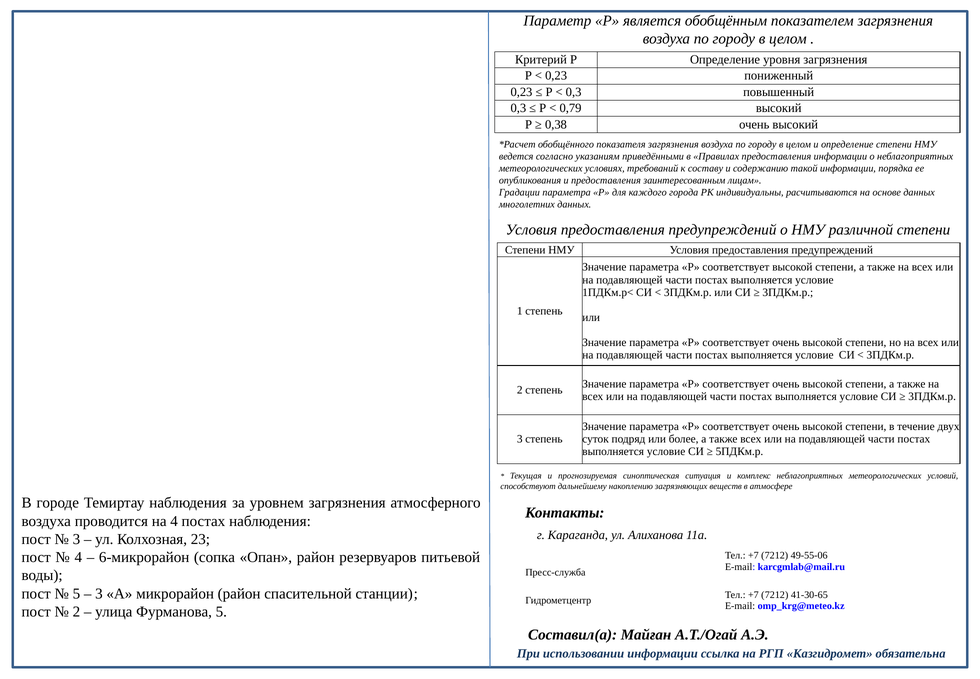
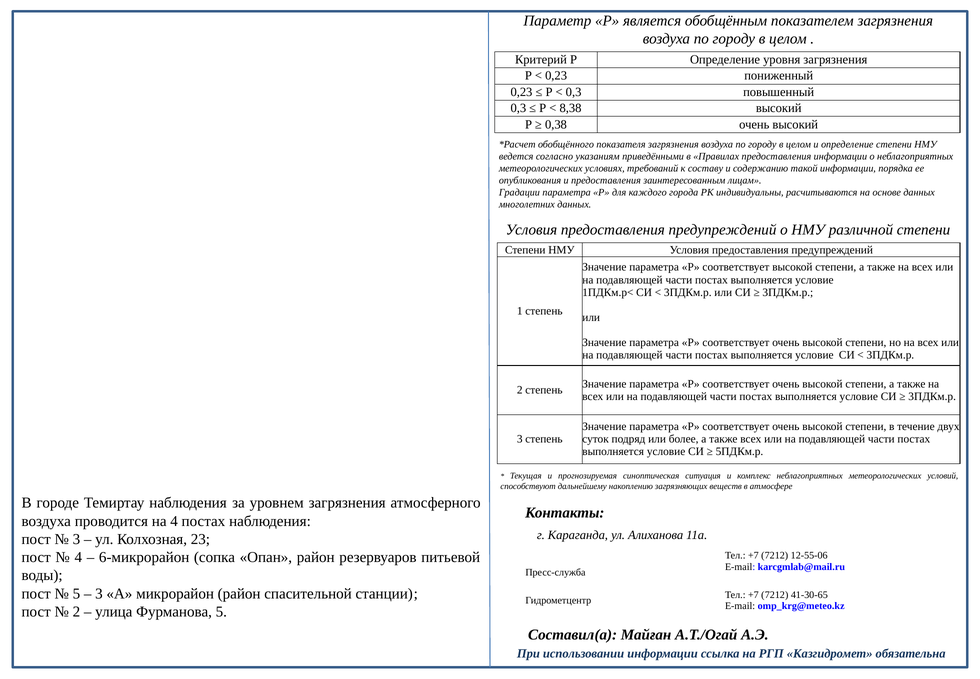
0,79: 0,79 -> 8,38
49-55-06: 49-55-06 -> 12-55-06
